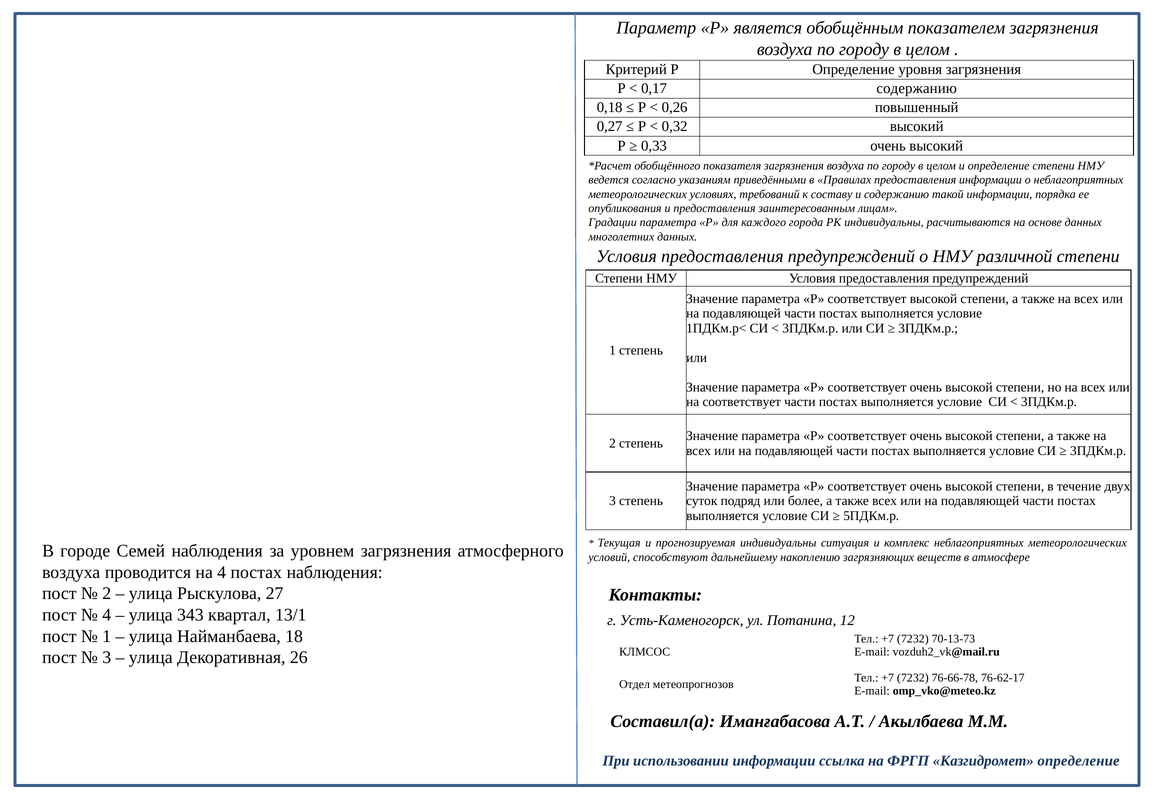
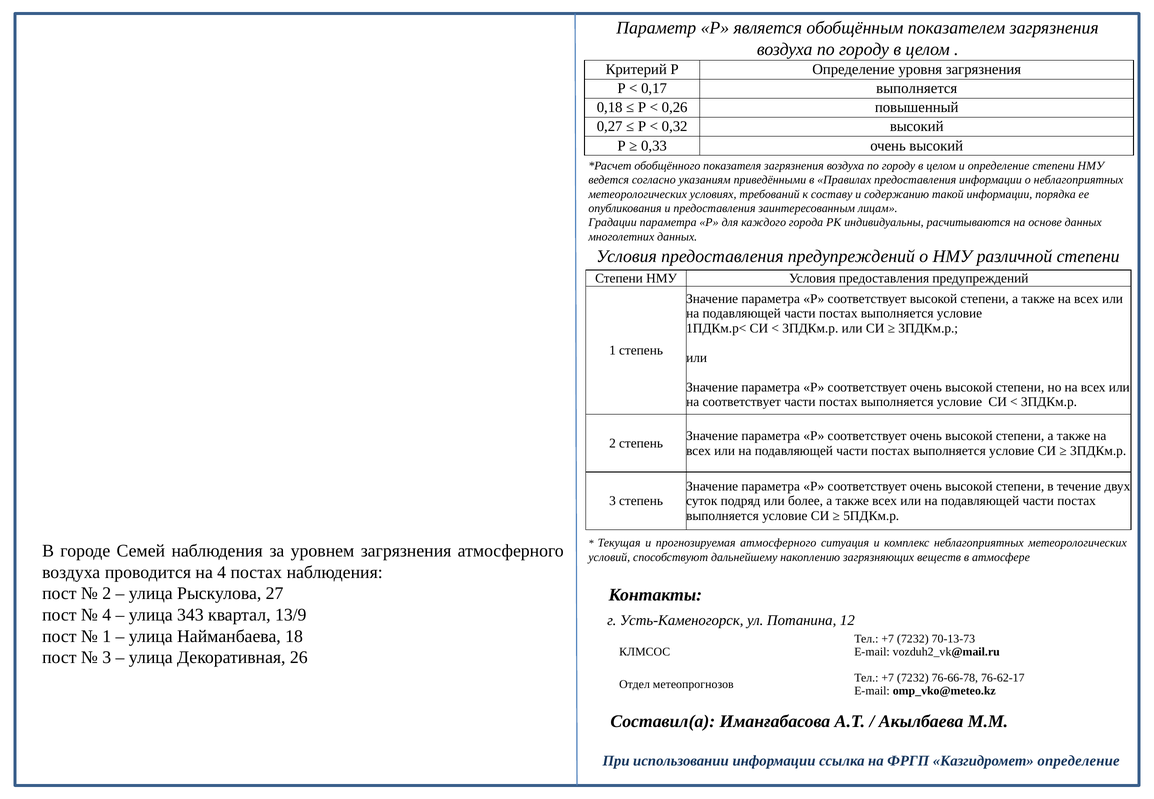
0,17 содержанию: содержанию -> выполняется
прогнозируемая индивидуальны: индивидуальны -> атмосферного
13/1: 13/1 -> 13/9
